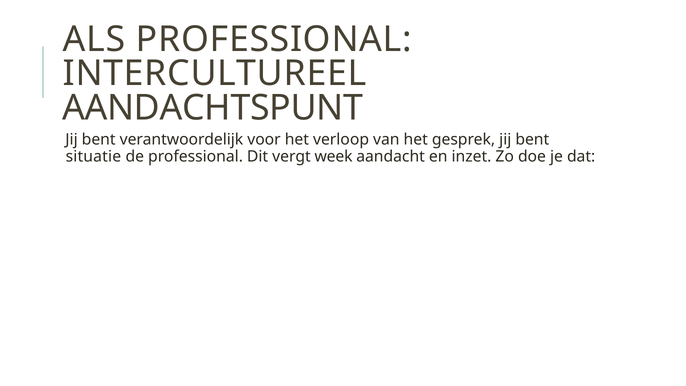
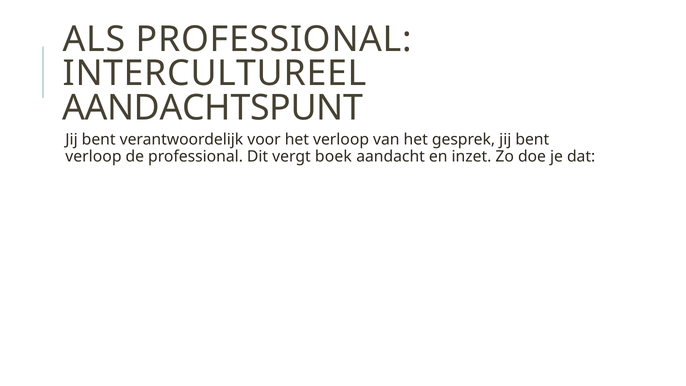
situatie at (93, 157): situatie -> verloop
week: week -> boek
